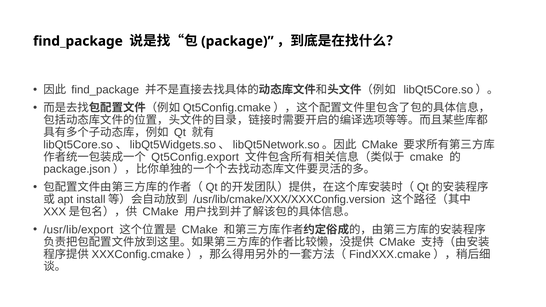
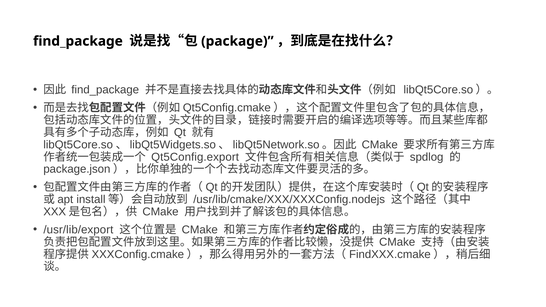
cmake at (427, 157): cmake -> spdlog
/usr/lib/cmake/XXX/XXXConfig.version: /usr/lib/cmake/XXX/XXXConfig.version -> /usr/lib/cmake/XXX/XXXConfig.nodejs
